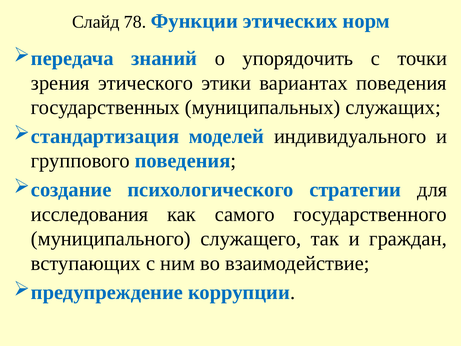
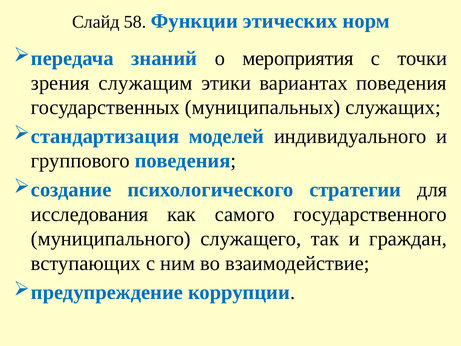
78: 78 -> 58
упорядочить: упорядочить -> мероприятия
этического: этического -> служащим
